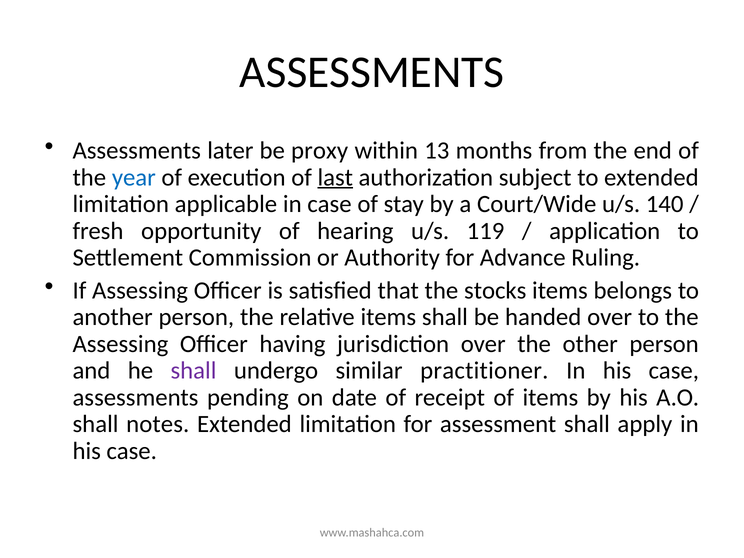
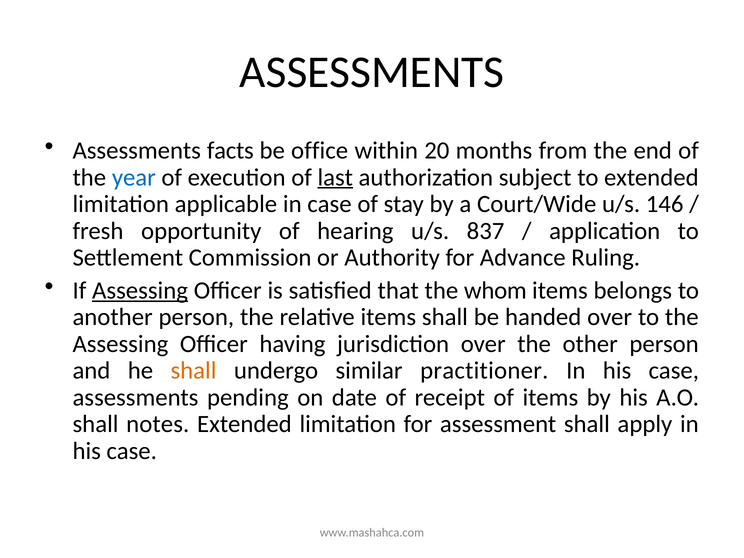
later: later -> facts
proxy: proxy -> office
13: 13 -> 20
140: 140 -> 146
119: 119 -> 837
Assessing at (140, 290) underline: none -> present
stocks: stocks -> whom
shall at (193, 371) colour: purple -> orange
